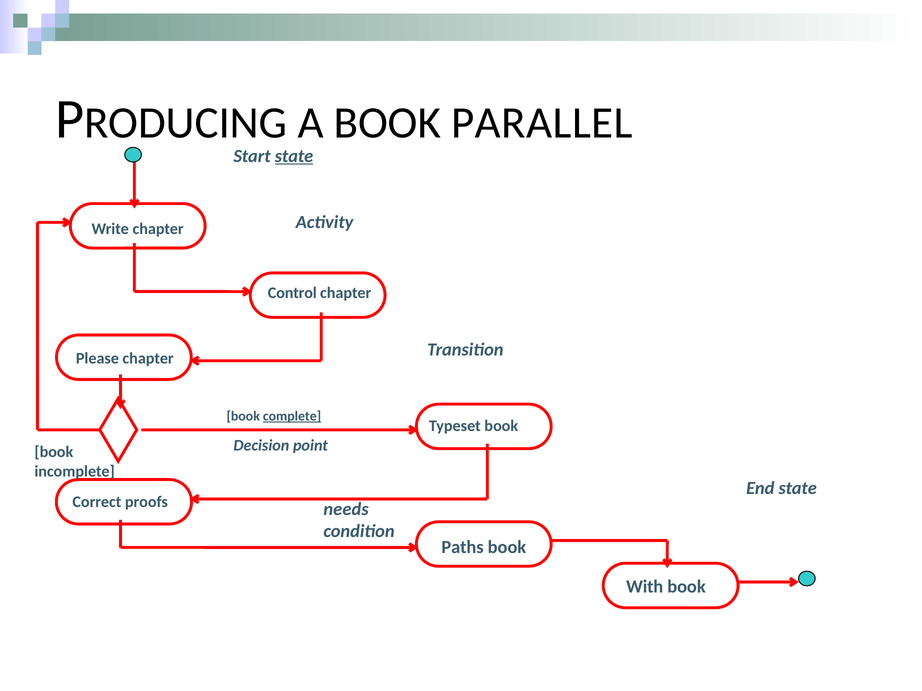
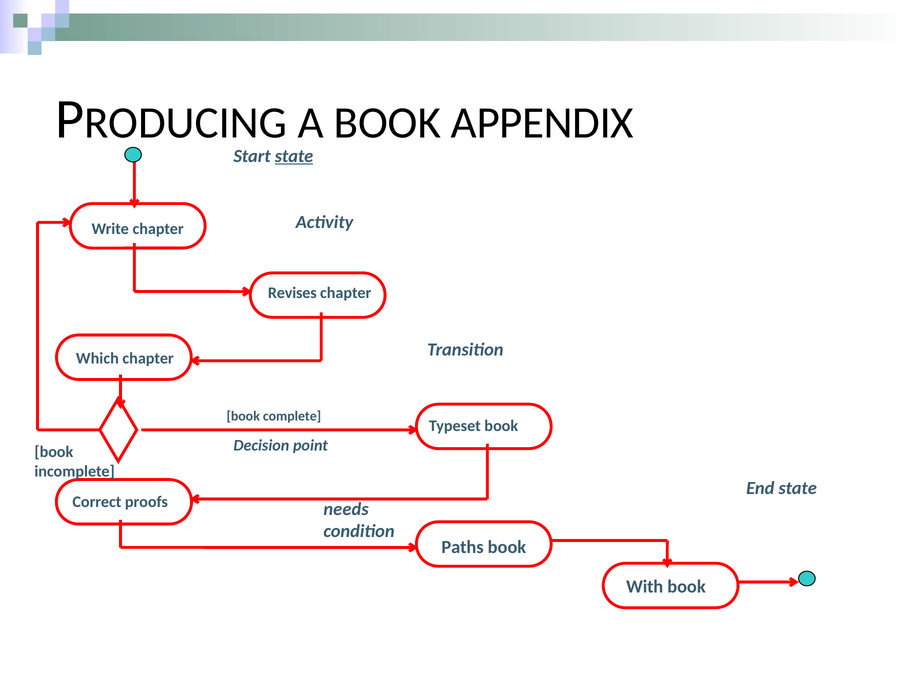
PARALLEL: PARALLEL -> APPENDIX
Control: Control -> Revises
Please: Please -> Which
complete underline: present -> none
